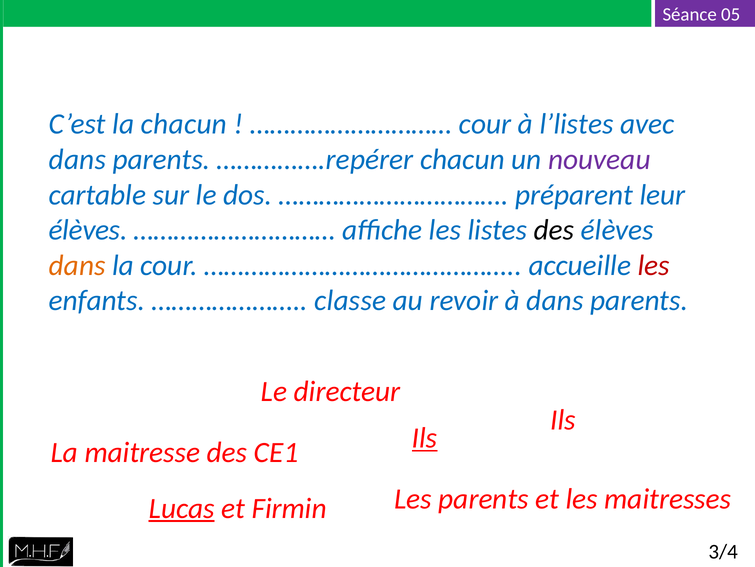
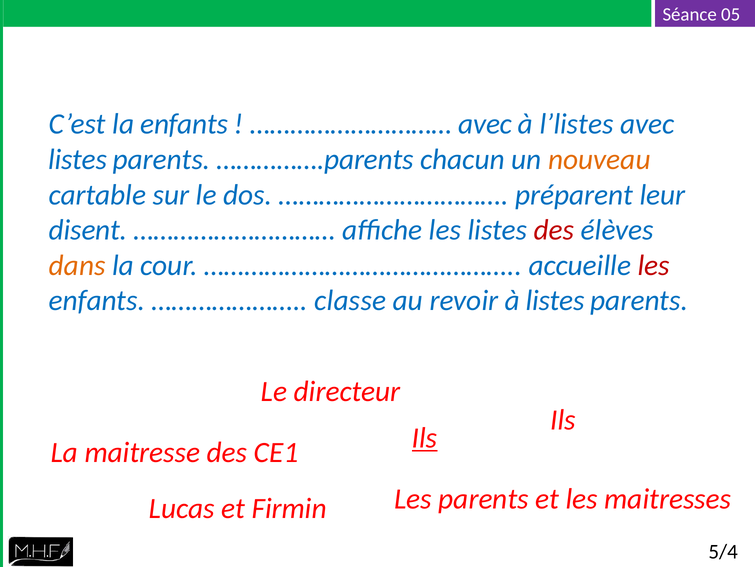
la chacun: chacun -> enfants
cour at (485, 124): cour -> avec
dans at (77, 159): dans -> listes
…………….repérer: …………….repérer -> …………….parents
nouveau colour: purple -> orange
élèves at (88, 230): élèves -> disent
des at (554, 230) colour: black -> red
à dans: dans -> listes
Lucas underline: present -> none
3/4: 3/4 -> 5/4
